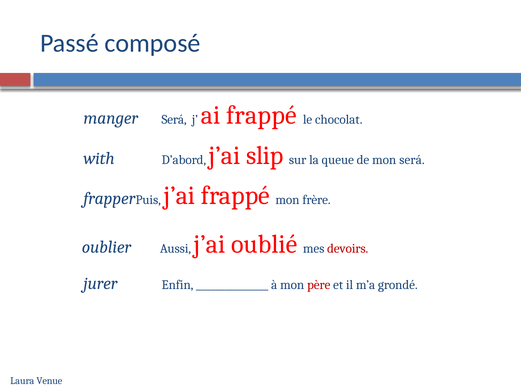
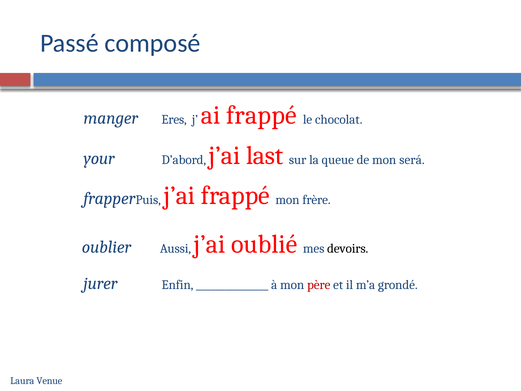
manger Será: Será -> Eres
with: with -> your
slip: slip -> last
devoirs colour: red -> black
